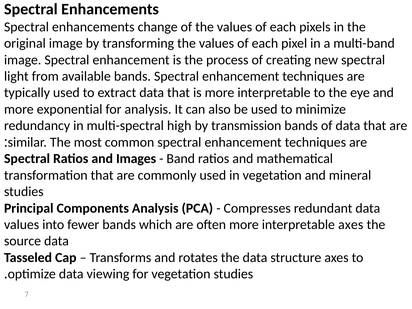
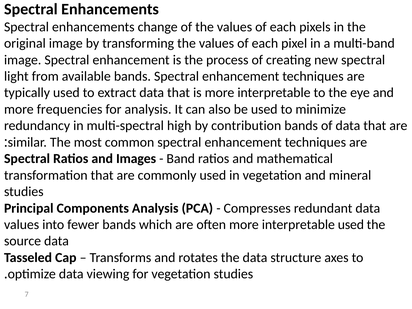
exponential: exponential -> frequencies
transmission: transmission -> contribution
interpretable axes: axes -> used
